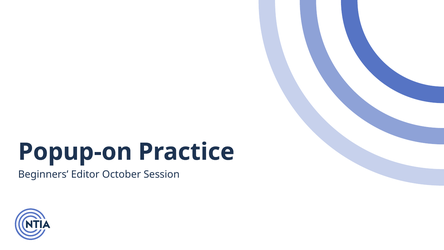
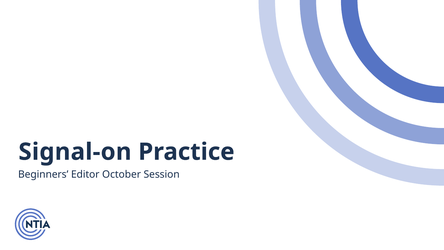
Popup-on: Popup-on -> Signal-on
